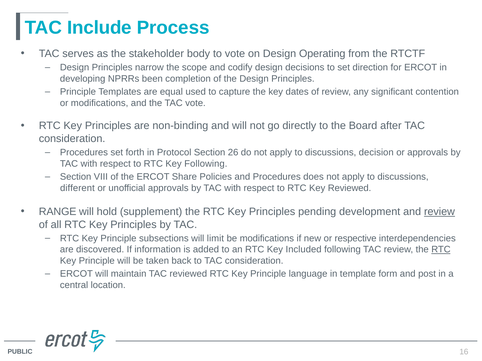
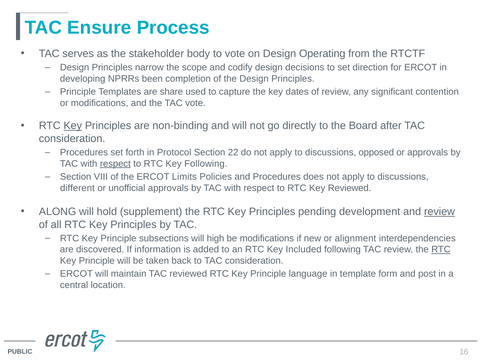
Include: Include -> Ensure
equal: equal -> share
Key at (73, 126) underline: none -> present
26: 26 -> 22
decision: decision -> opposed
respect at (115, 164) underline: none -> present
Share: Share -> Limits
RANGE: RANGE -> ALONG
limit: limit -> high
respective: respective -> alignment
